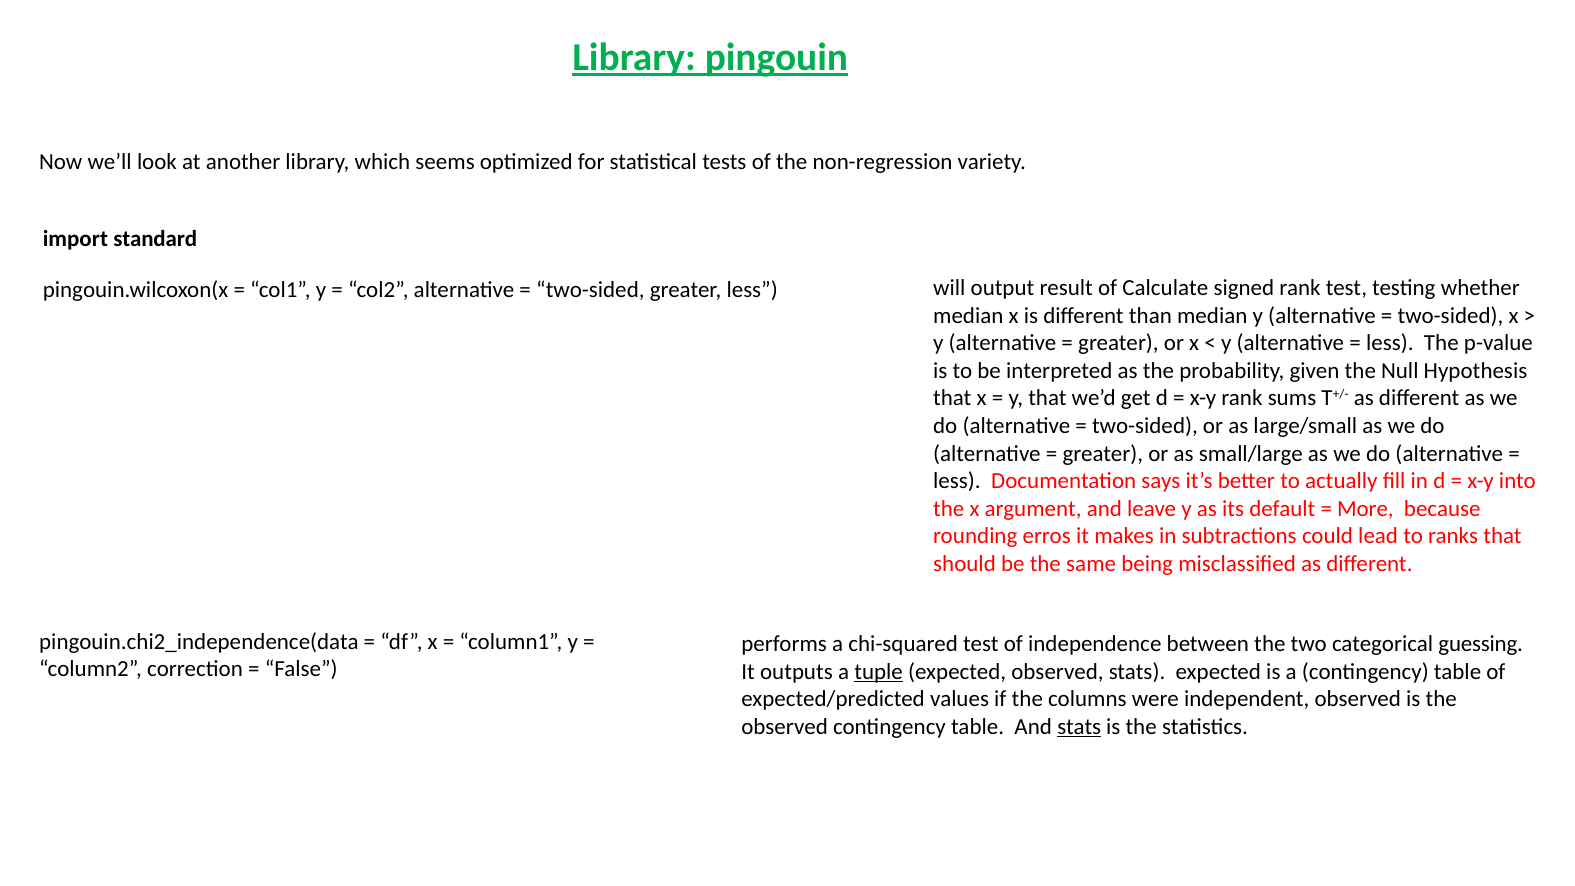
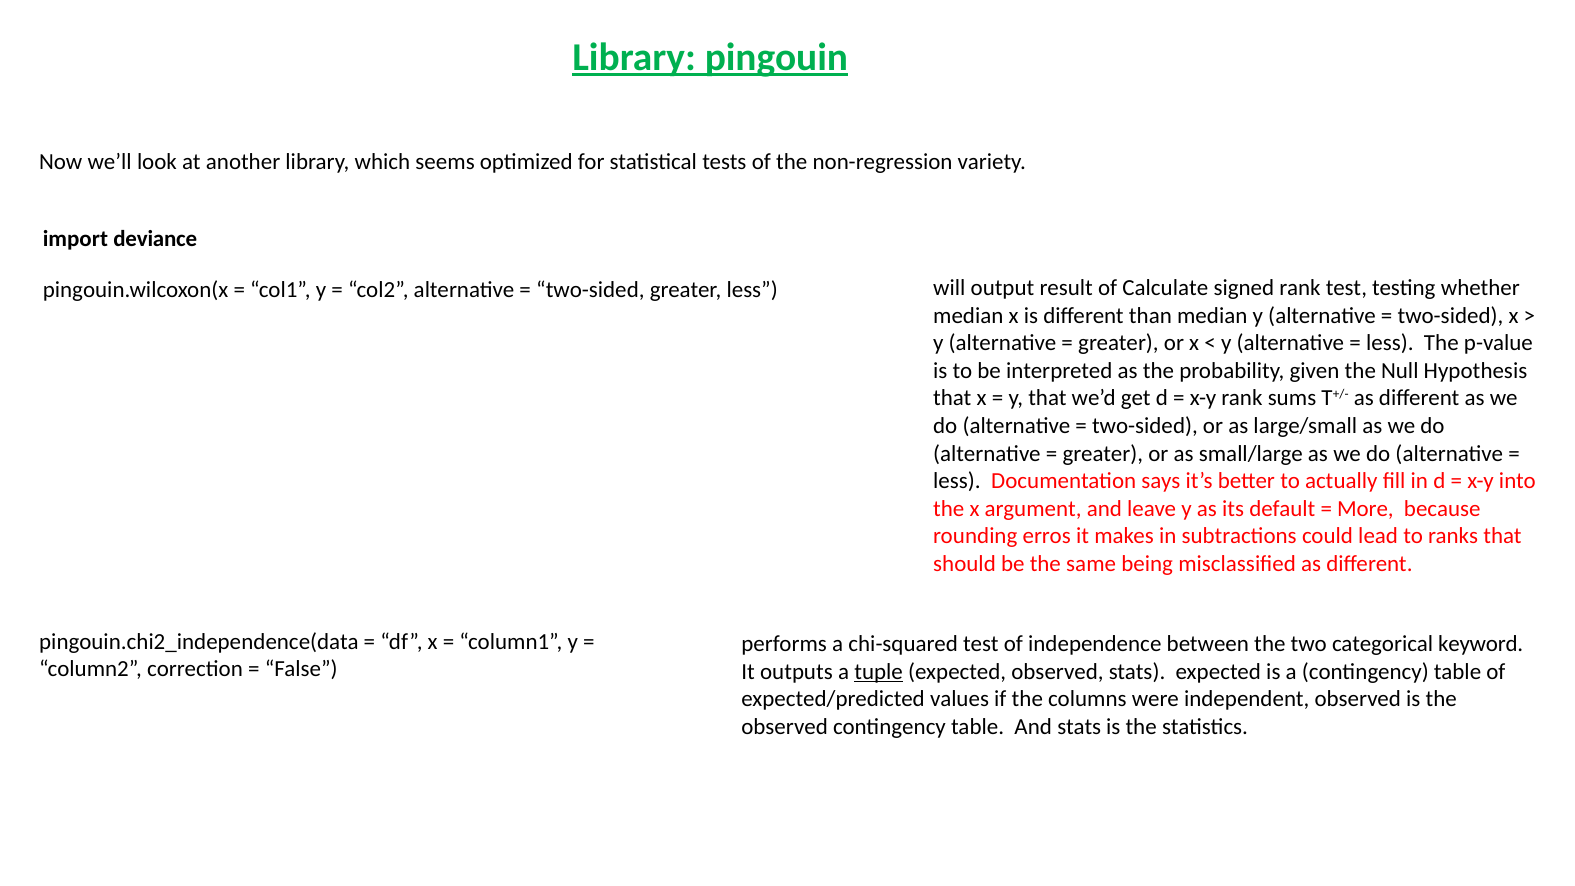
standard: standard -> deviance
guessing: guessing -> keyword
stats at (1079, 727) underline: present -> none
